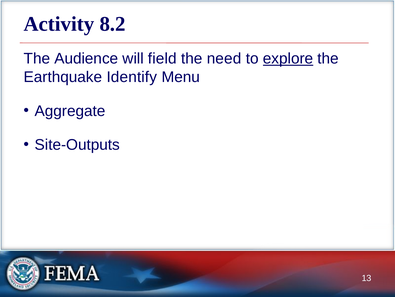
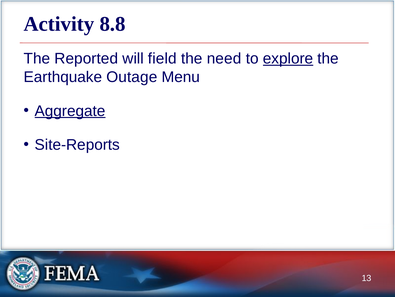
8.2: 8.2 -> 8.8
Audience: Audience -> Reported
Identify: Identify -> Outage
Aggregate underline: none -> present
Site-Outputs: Site-Outputs -> Site-Reports
